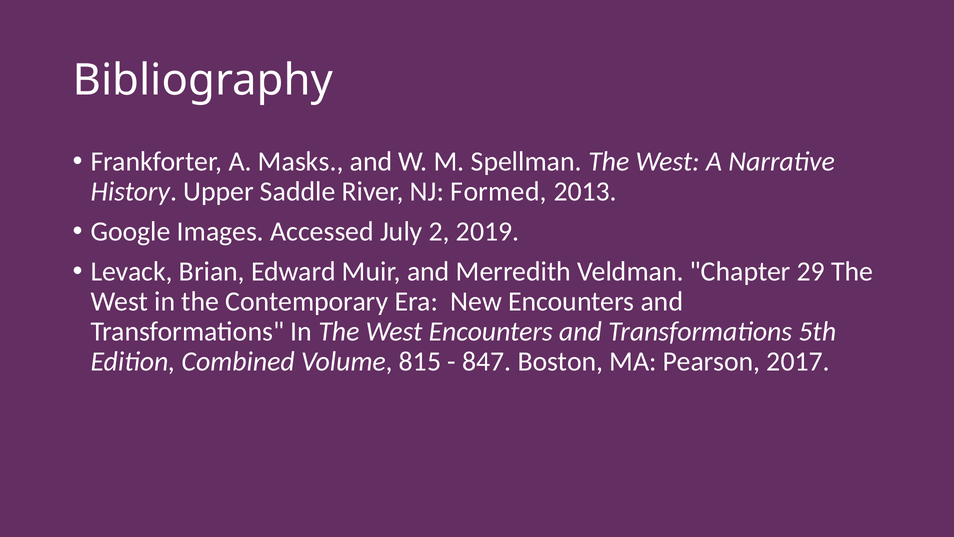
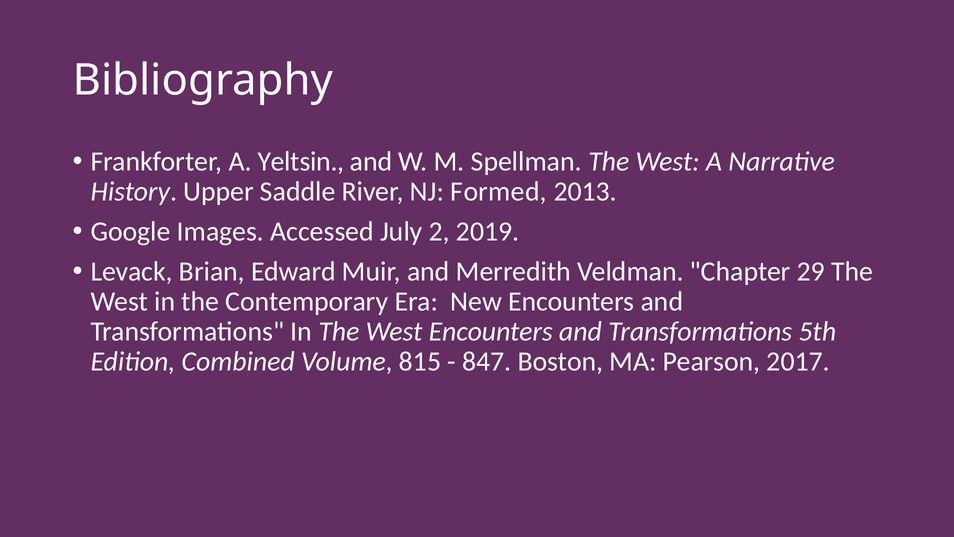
Masks: Masks -> Yeltsin
